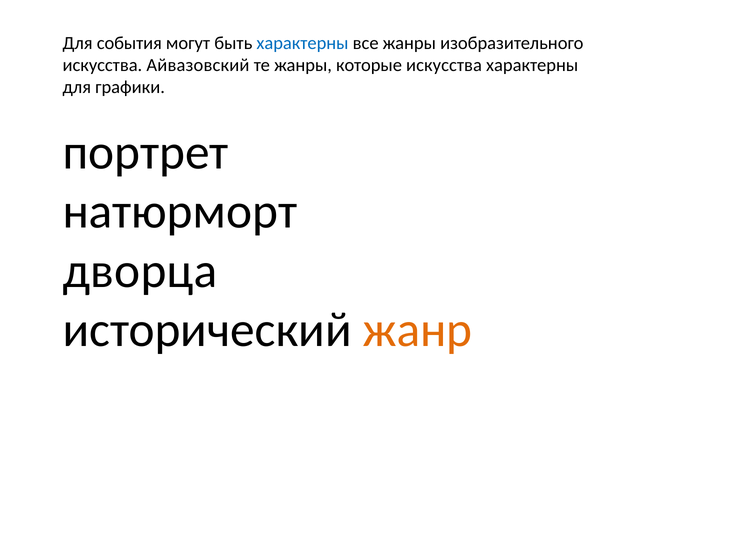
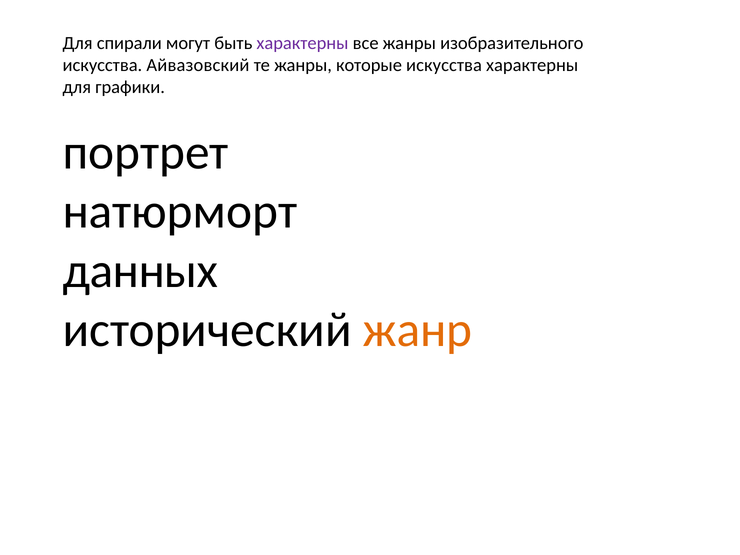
события: события -> спирали
характерны at (302, 43) colour: blue -> purple
дворца: дворца -> данных
